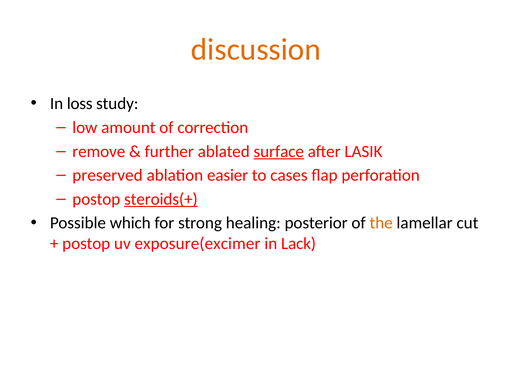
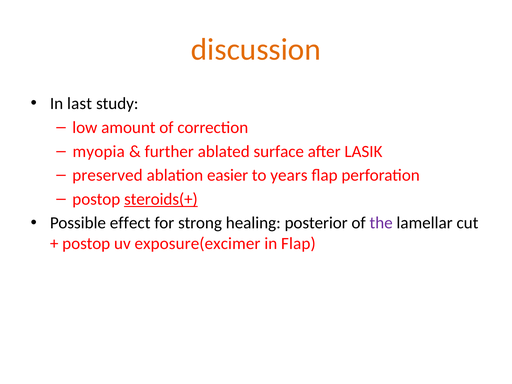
loss: loss -> last
remove: remove -> myopia
surface underline: present -> none
cases: cases -> years
which: which -> effect
the colour: orange -> purple
in Lack: Lack -> Flap
